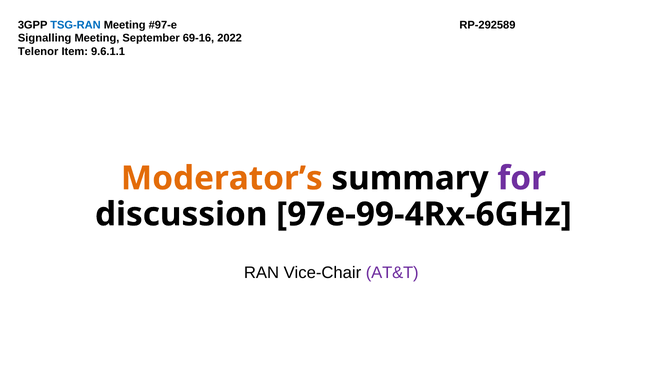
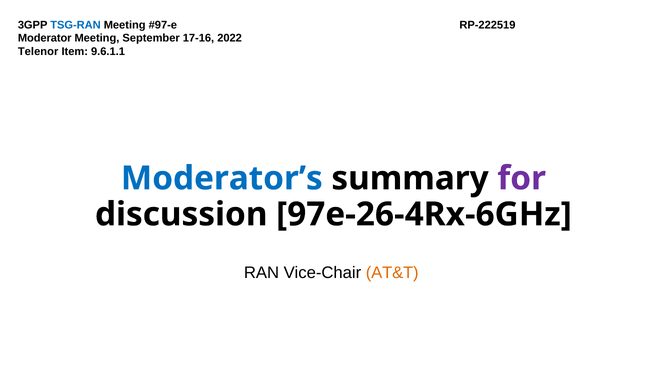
RP-292589: RP-292589 -> RP-222519
Signalling: Signalling -> Moderator
69-16: 69-16 -> 17-16
Moderator’s colour: orange -> blue
97e-99-4Rx-6GHz: 97e-99-4Rx-6GHz -> 97e-26-4Rx-6GHz
AT&T colour: purple -> orange
